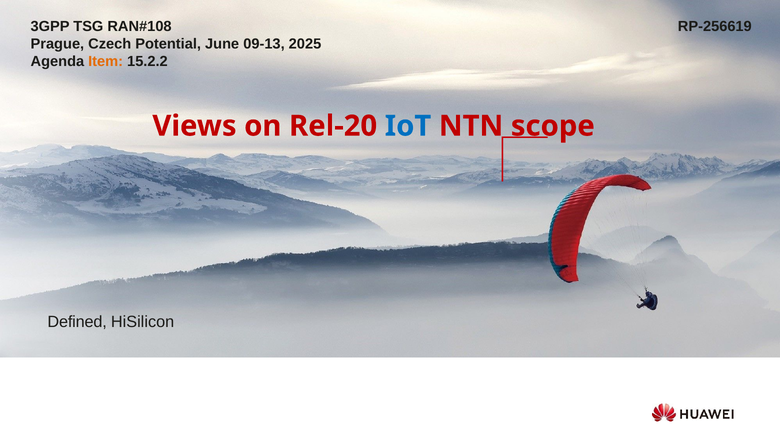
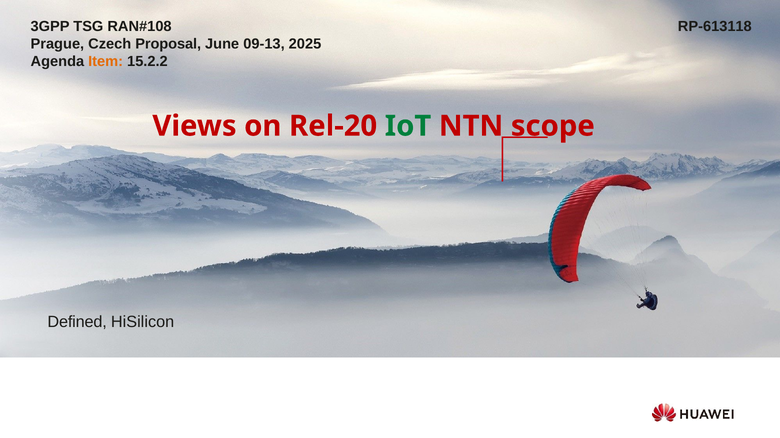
RP-256619: RP-256619 -> RP-613118
Potential: Potential -> Proposal
IoT colour: blue -> green
